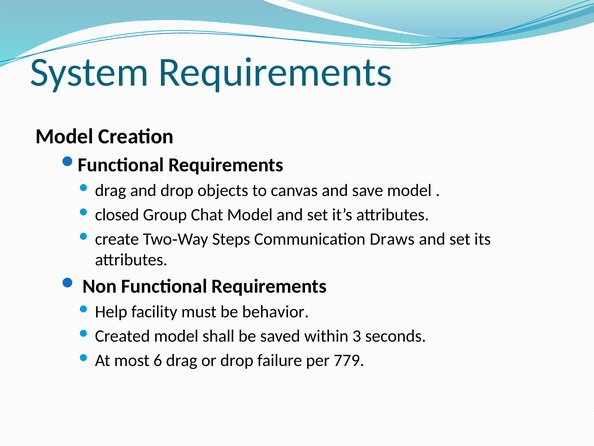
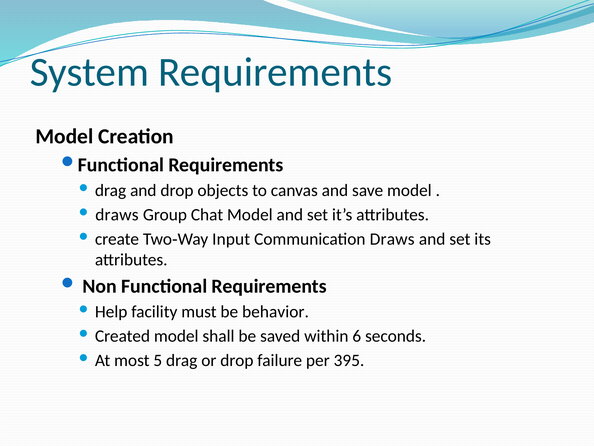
closed at (117, 215): closed -> draws
Steps: Steps -> Input
3: 3 -> 6
6: 6 -> 5
779: 779 -> 395
